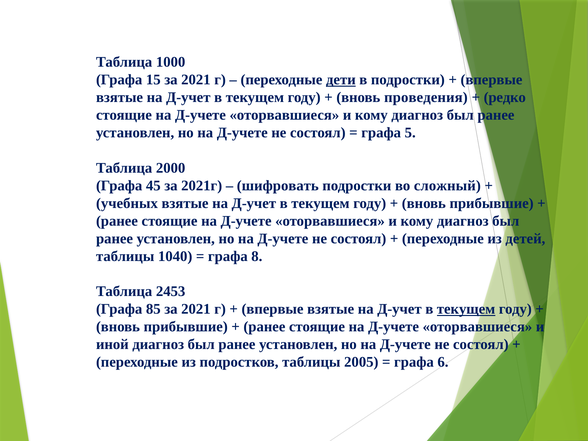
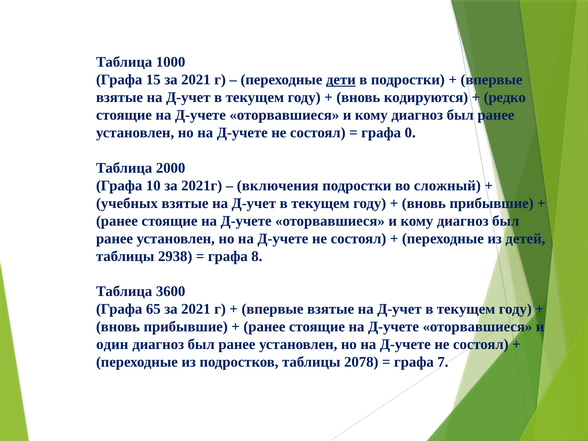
проведения: проведения -> кодируются
5: 5 -> 0
45: 45 -> 10
шифровать: шифровать -> включения
1040: 1040 -> 2938
2453: 2453 -> 3600
85: 85 -> 65
текущем at (466, 309) underline: present -> none
иной: иной -> один
2005: 2005 -> 2078
6: 6 -> 7
